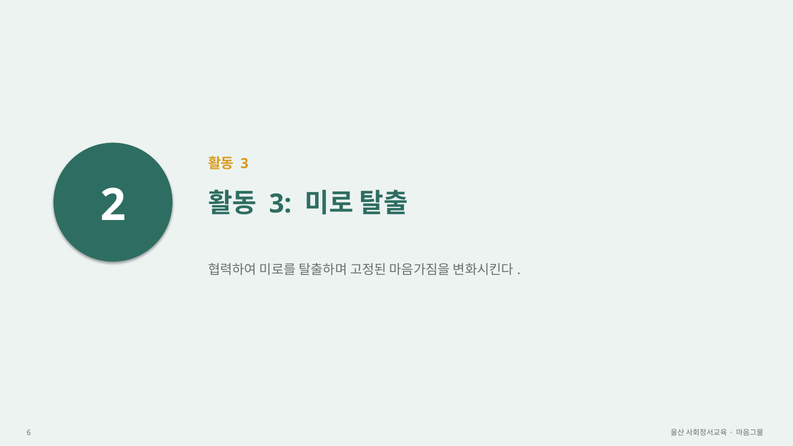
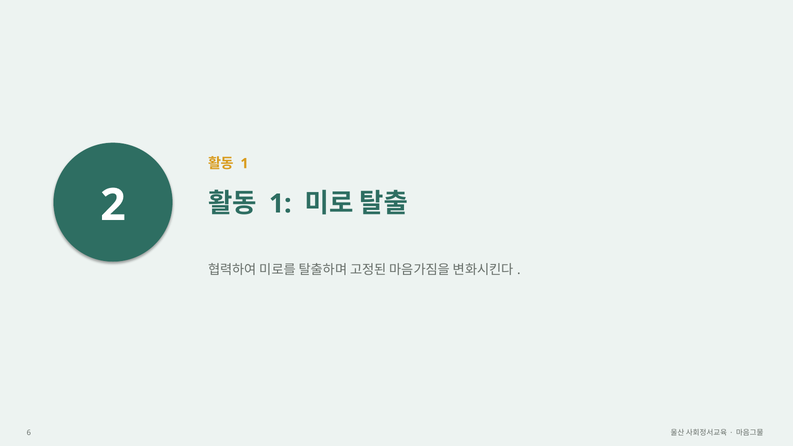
3 at (244, 164): 3 -> 1
3 at (280, 204): 3 -> 1
